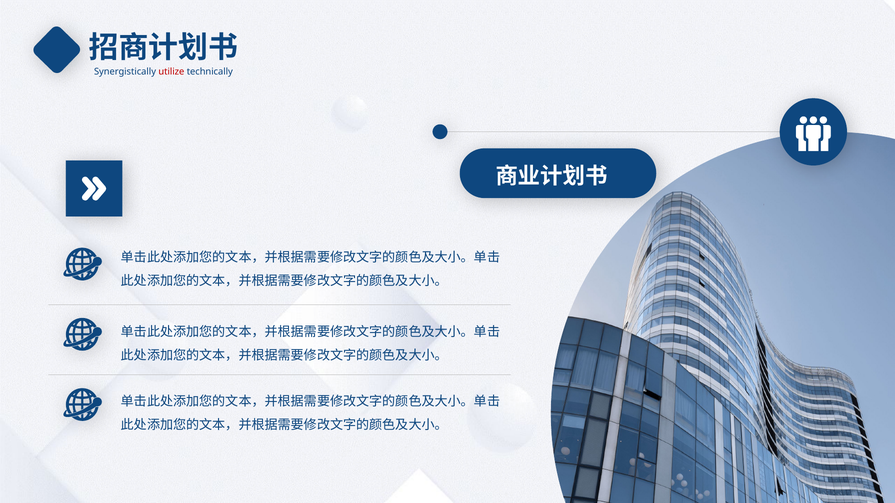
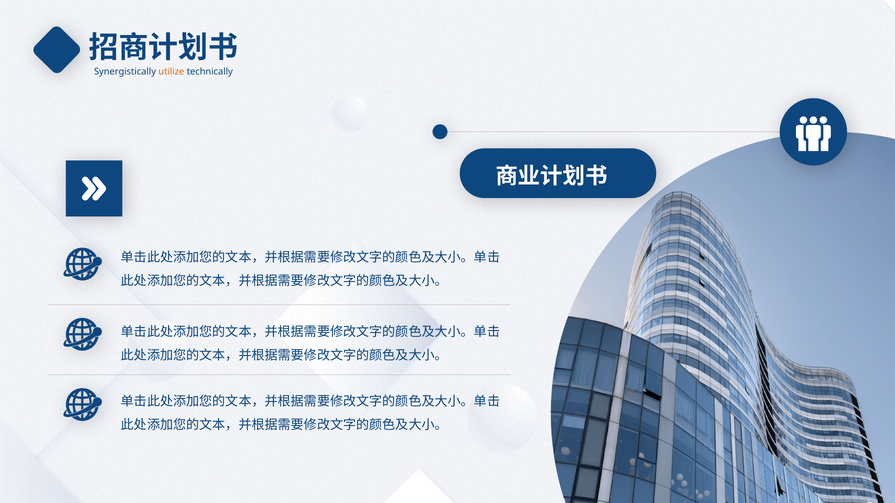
utilize colour: red -> orange
